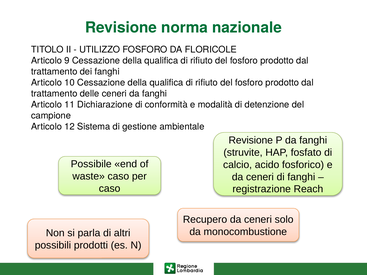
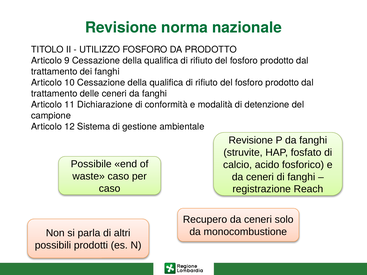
DA FLORICOLE: FLORICOLE -> PRODOTTO
